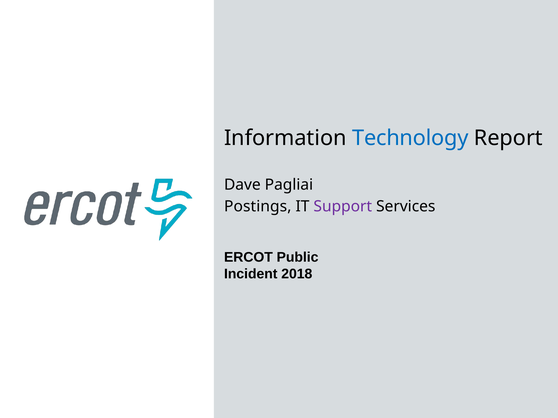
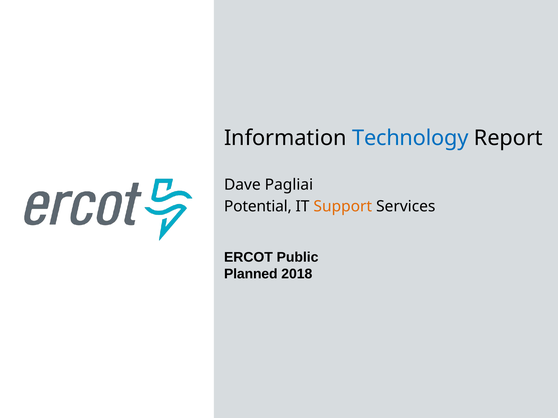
Postings: Postings -> Potential
Support colour: purple -> orange
Incident: Incident -> Planned
